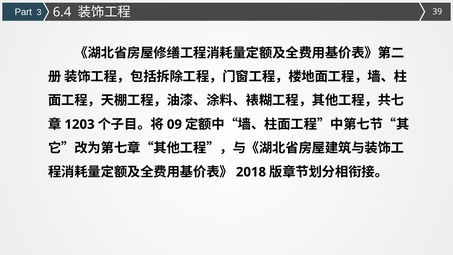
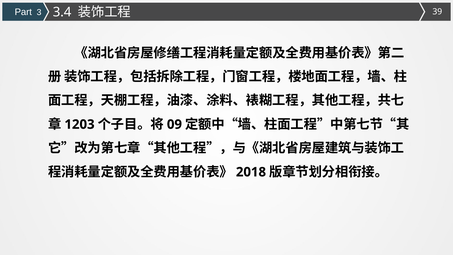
6.4: 6.4 -> 3.4
